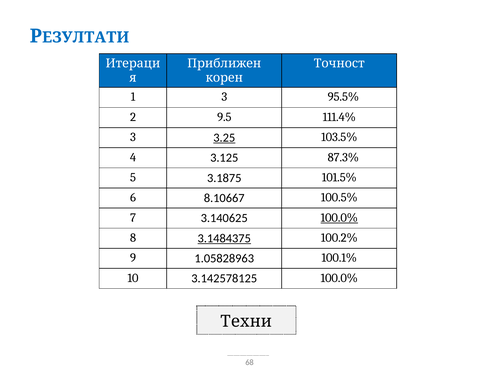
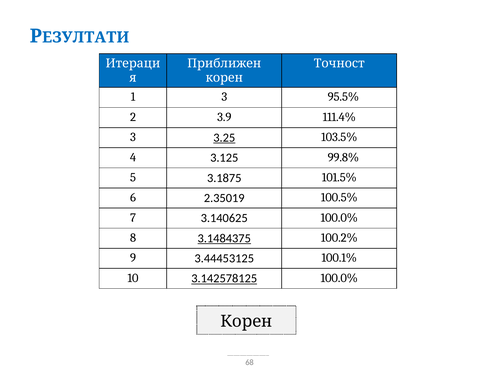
9.5: 9.5 -> 3.9
87.3%: 87.3% -> 99.8%
8.10667: 8.10667 -> 2.35019
100.0% at (339, 218) underline: present -> none
1.05828963: 1.05828963 -> 3.44453125
3.142578125 underline: none -> present
Техни at (246, 321): Техни -> Корен
